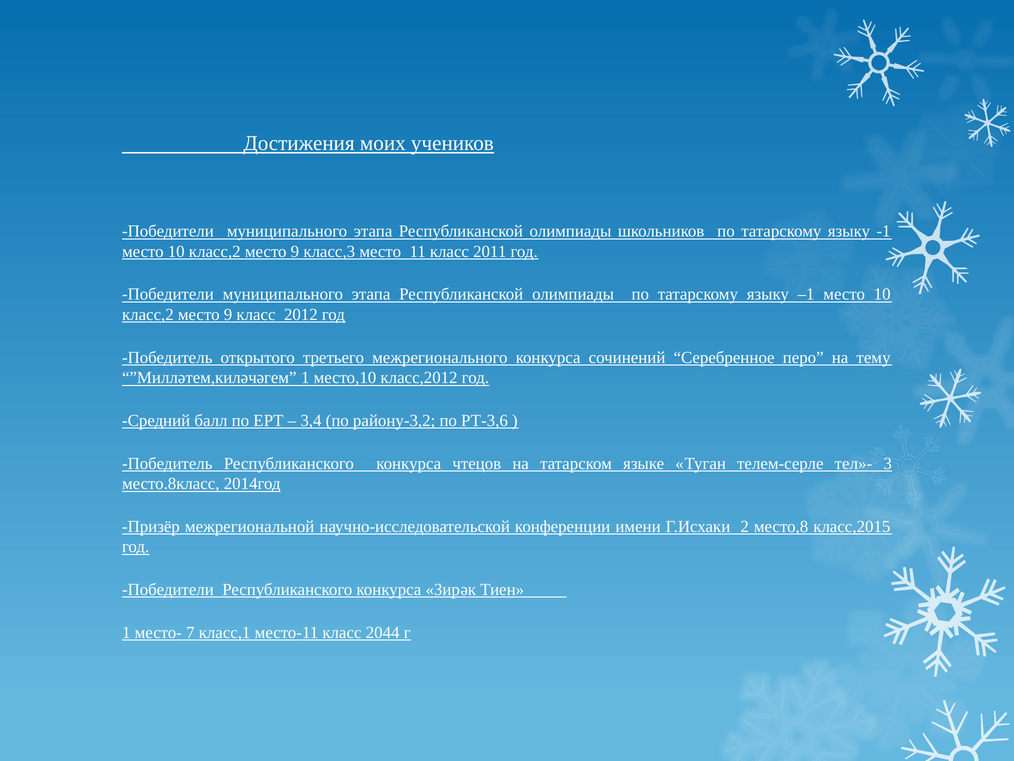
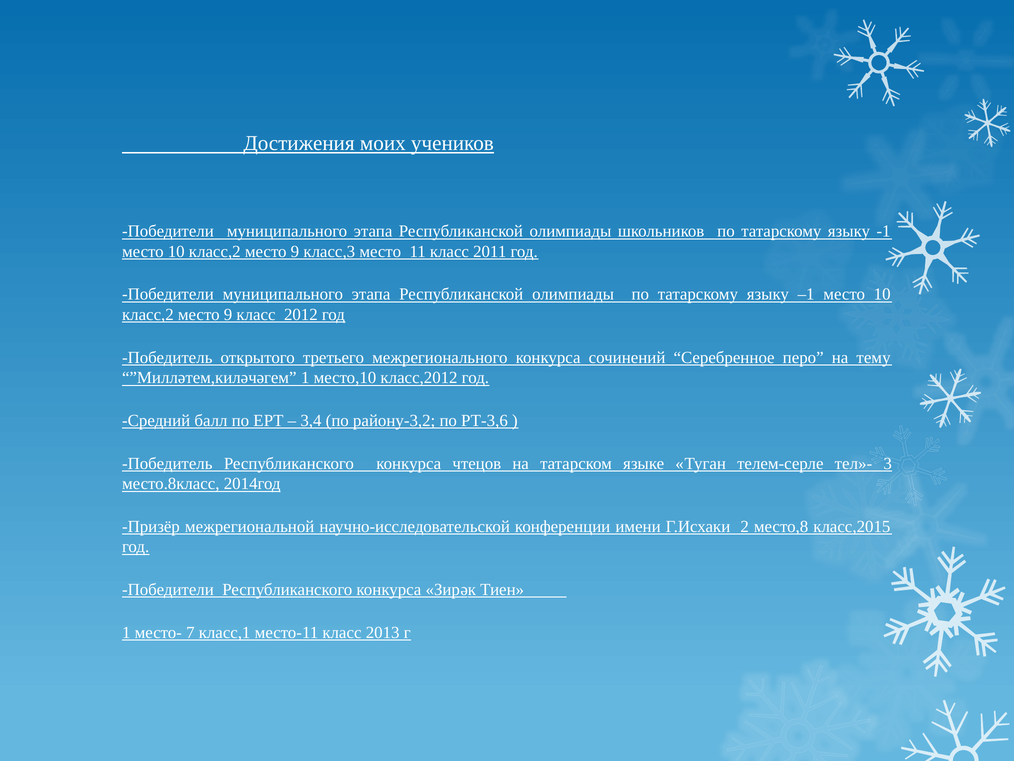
2044: 2044 -> 2013
